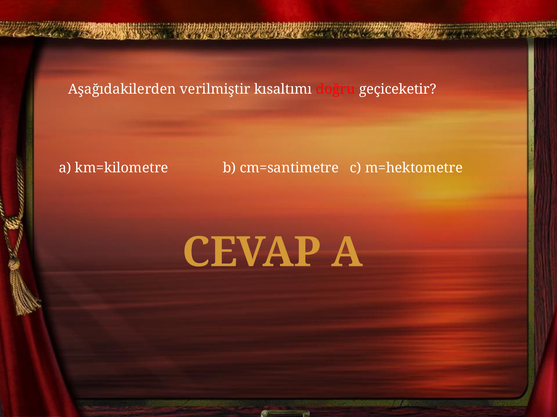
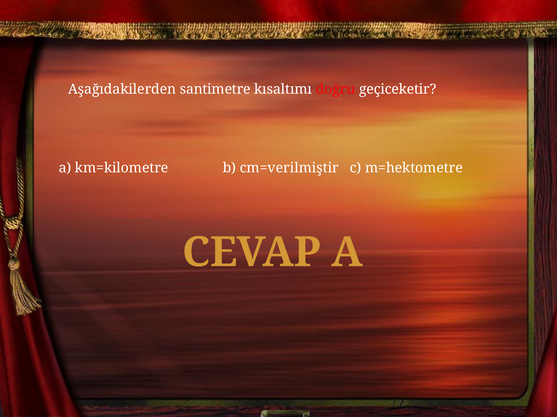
verilmiştir: verilmiştir -> santimetre
cm=santimetre: cm=santimetre -> cm=verilmiştir
